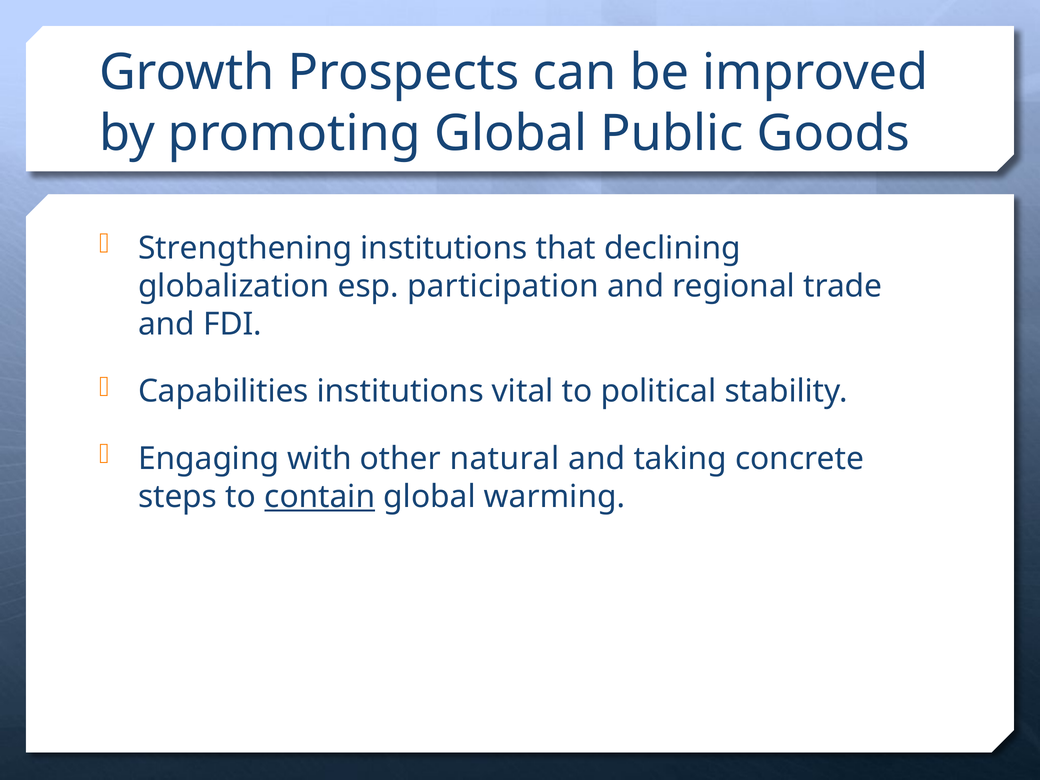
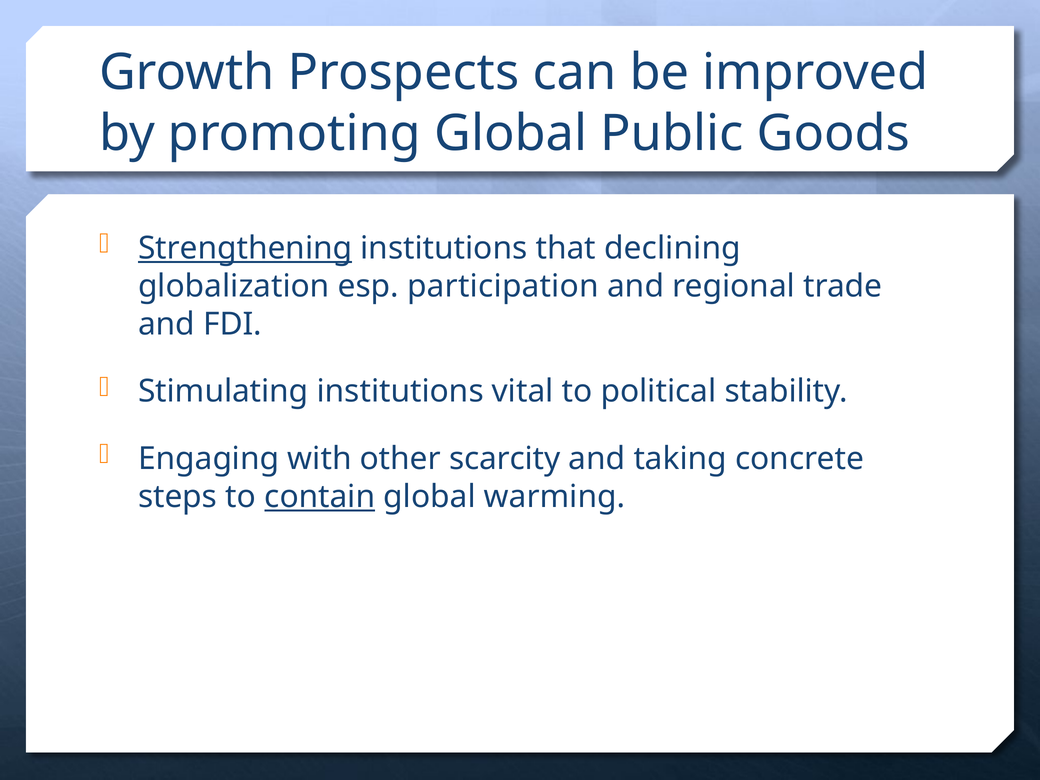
Strengthening underline: none -> present
Capabilities: Capabilities -> Stimulating
natural: natural -> scarcity
